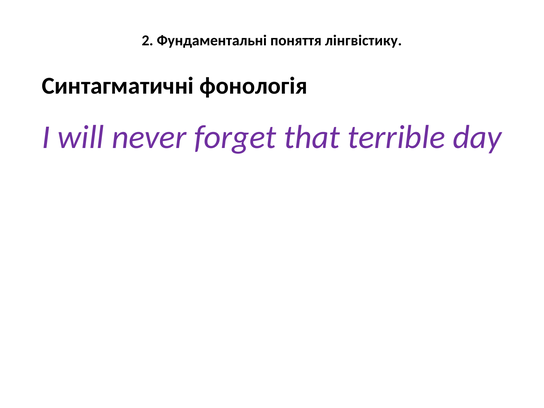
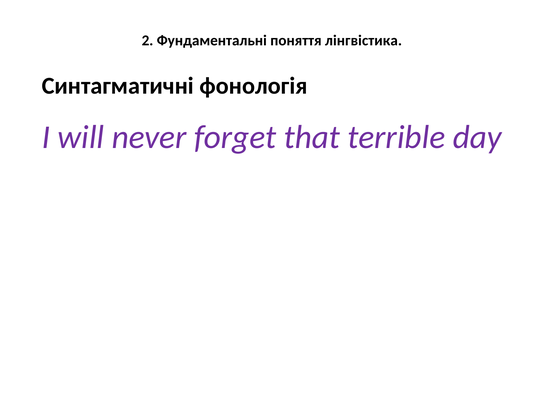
лінгвістику: лінгвістику -> лінгвістика
